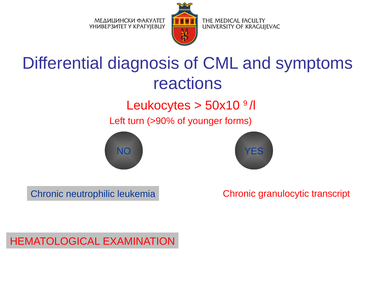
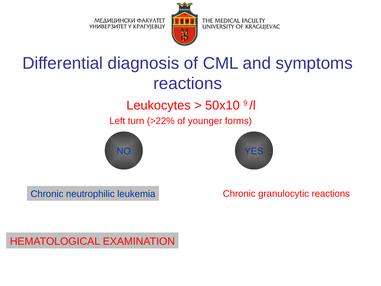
>90%: >90% -> >22%
granulocytic transcript: transcript -> reactions
